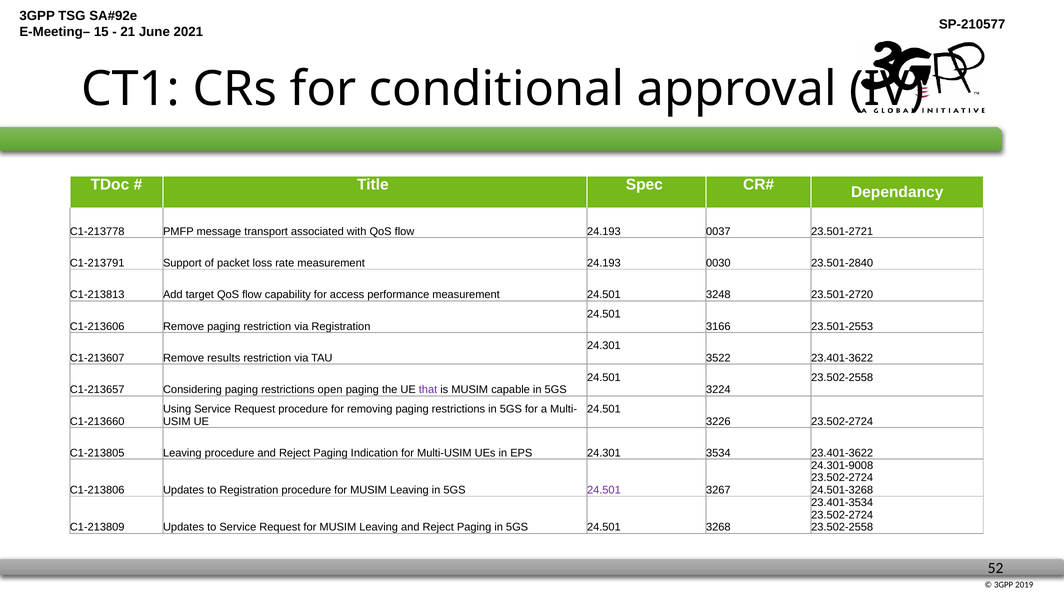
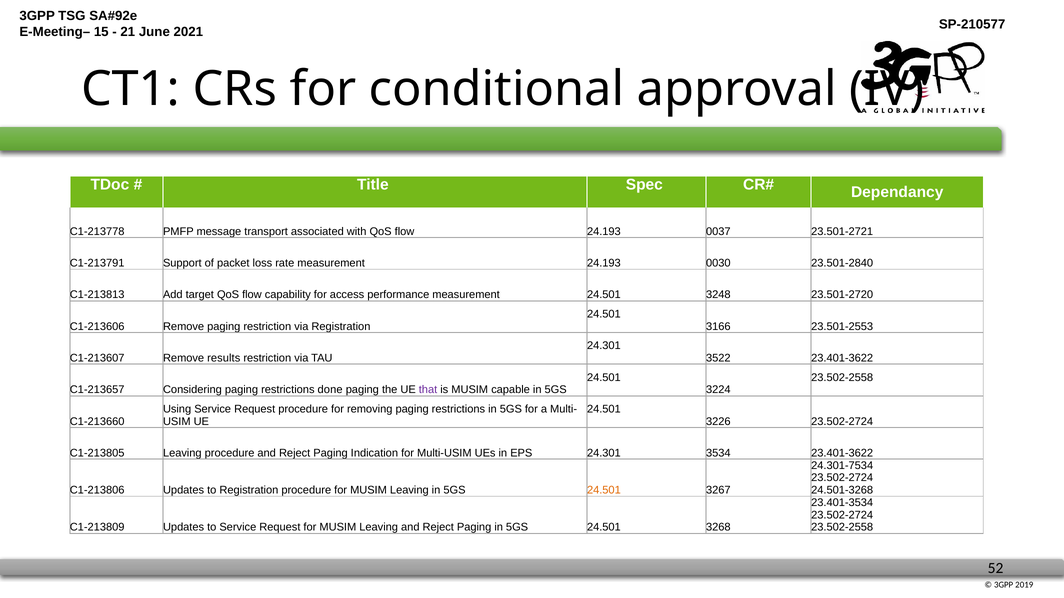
open: open -> done
24.301-9008: 24.301-9008 -> 24.301-7534
24.501 at (604, 491) colour: purple -> orange
